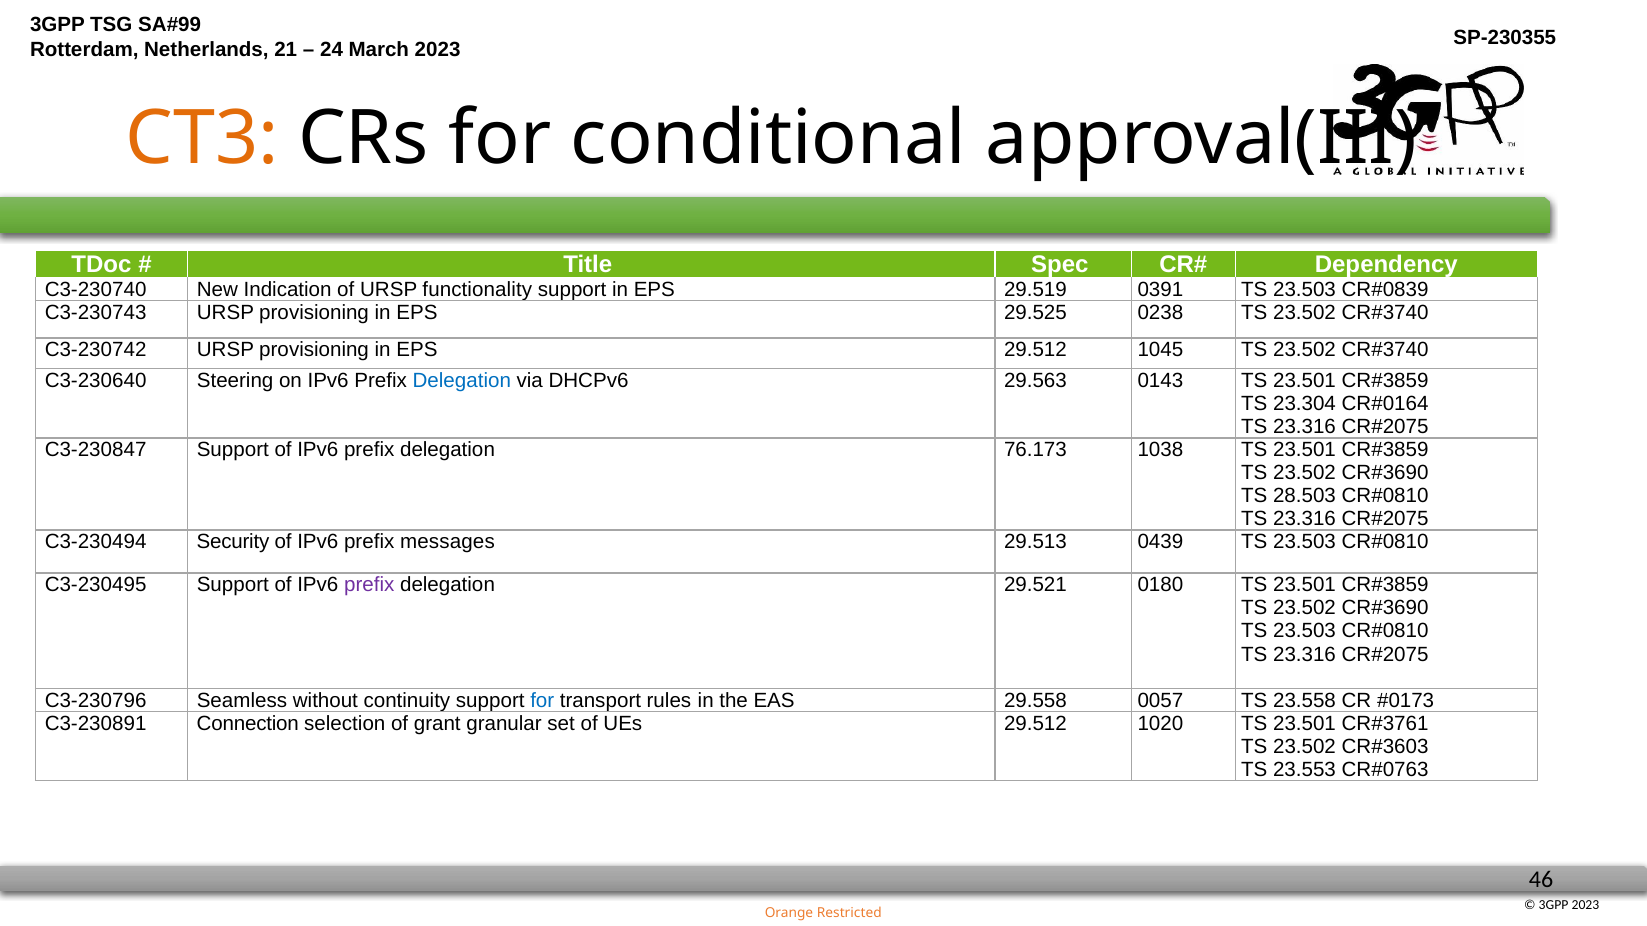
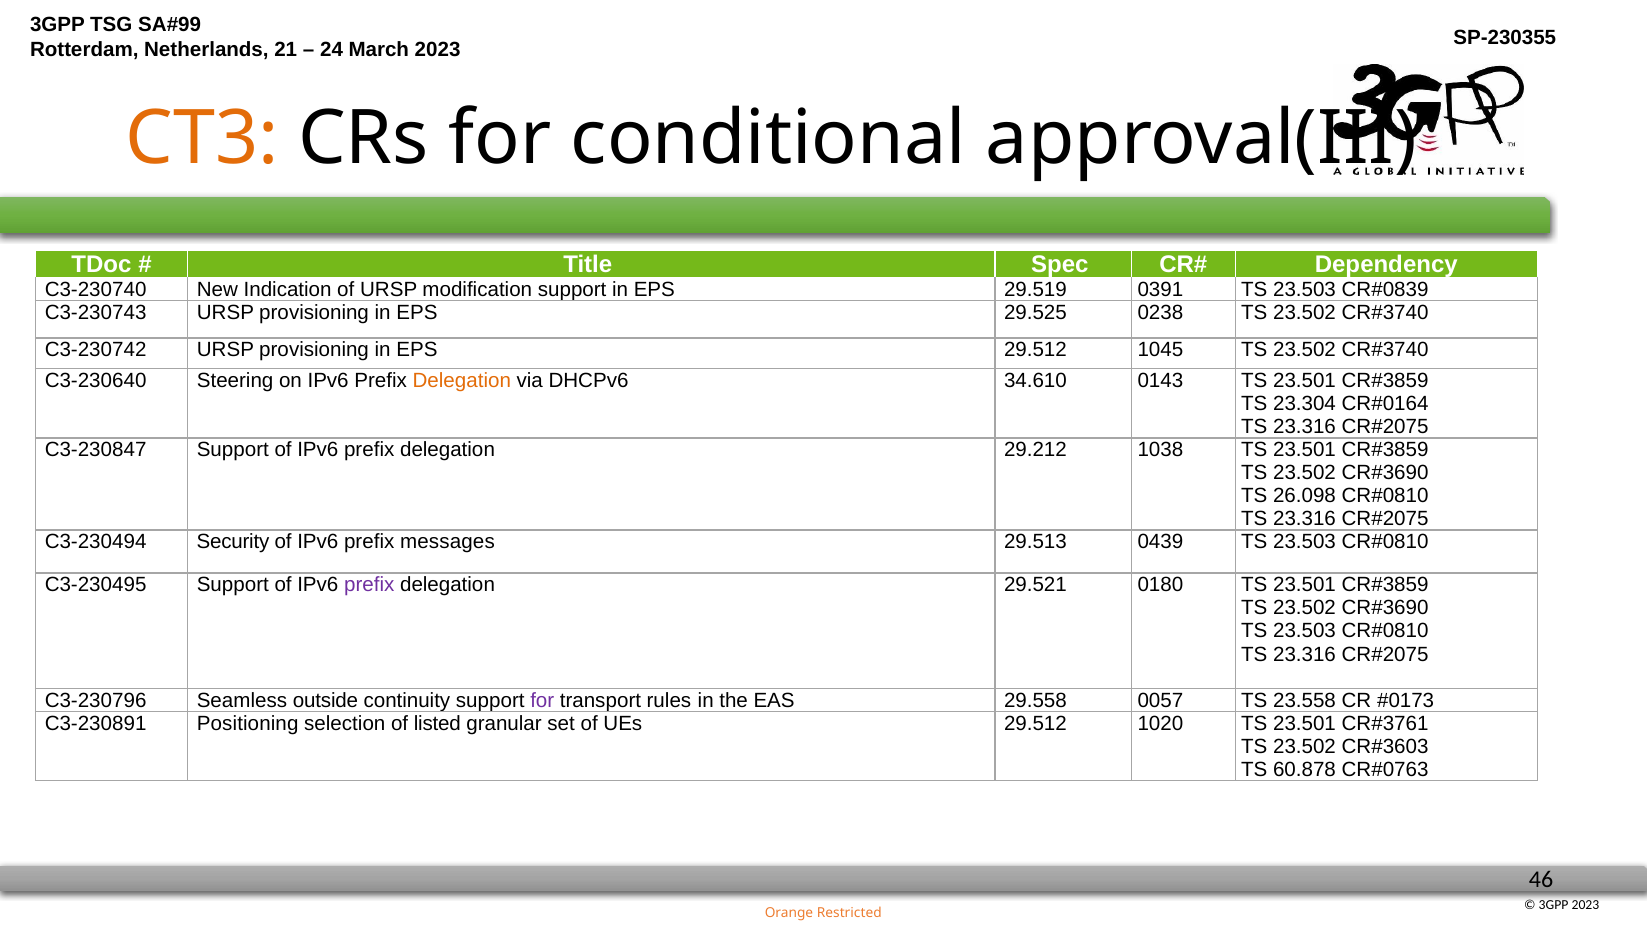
functionality: functionality -> modification
Delegation at (462, 381) colour: blue -> orange
29.563: 29.563 -> 34.610
76.173: 76.173 -> 29.212
28.503: 28.503 -> 26.098
without: without -> outside
for at (542, 701) colour: blue -> purple
Connection: Connection -> Positioning
grant: grant -> listed
23.553: 23.553 -> 60.878
